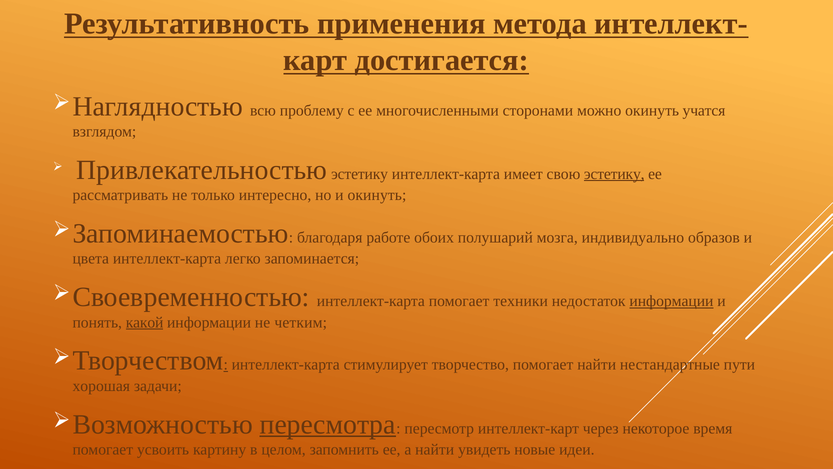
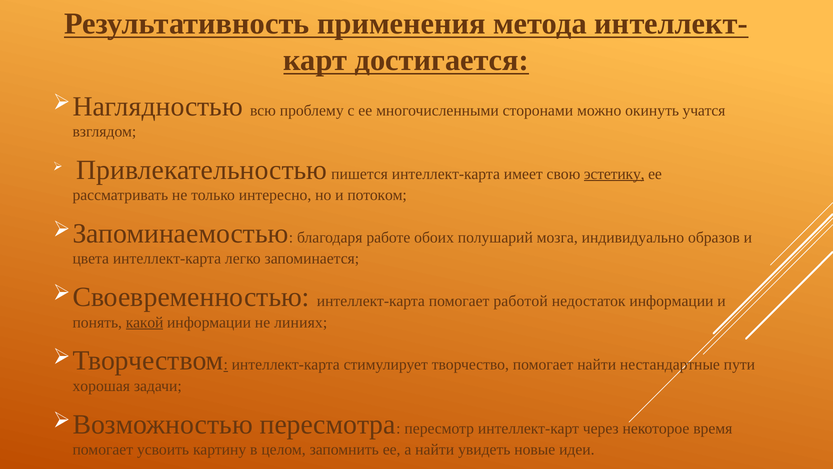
Привлекательностью эстетику: эстетику -> пишется
и окинуть: окинуть -> потоком
техники: техники -> работой
информации at (671, 301) underline: present -> none
четким: четким -> линиях
пересмотра underline: present -> none
